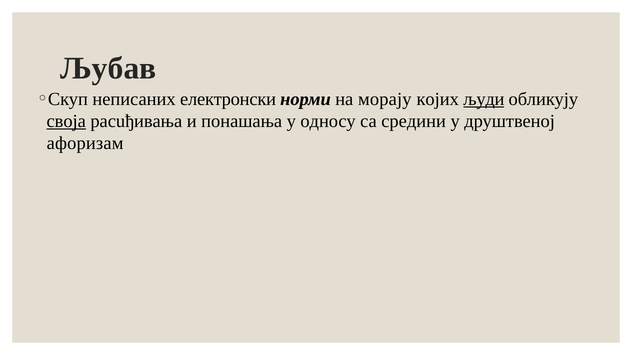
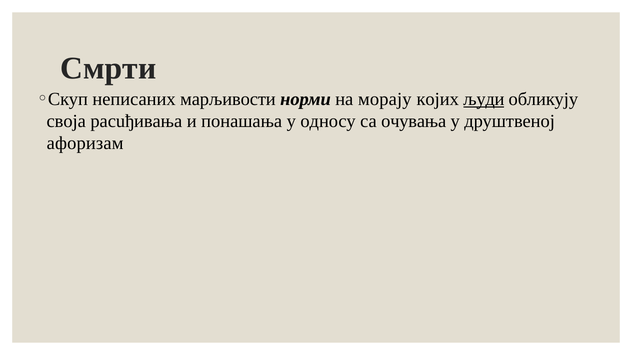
Љубав: Љубав -> Смрти
електронски: електронски -> марљивости
свojа underline: present -> none
средини: средини -> очувања
